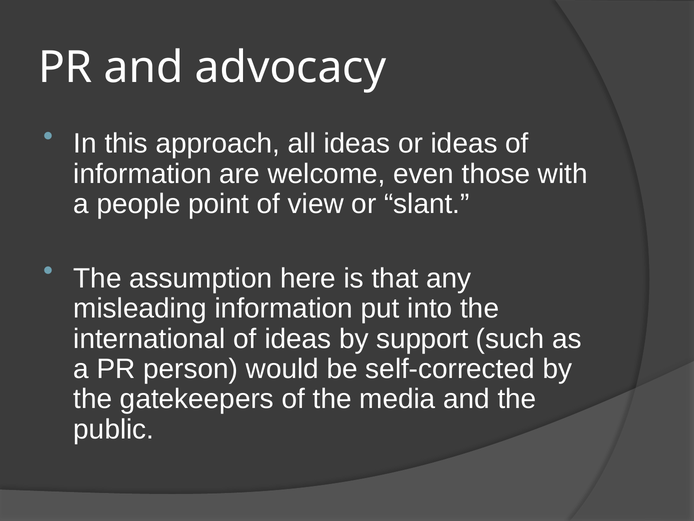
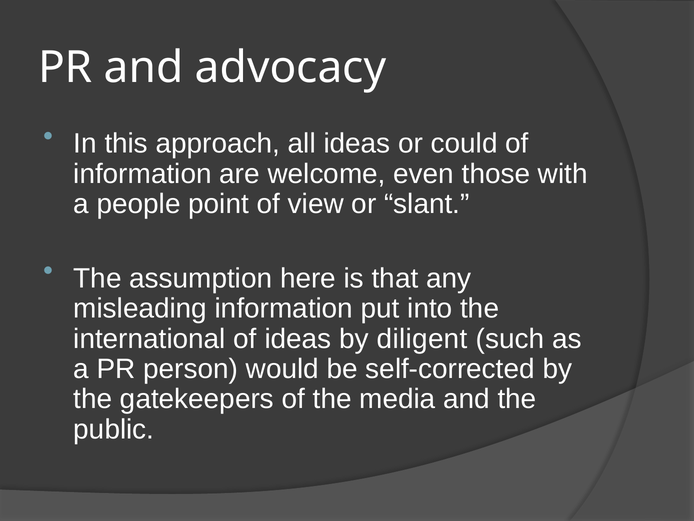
or ideas: ideas -> could
support: support -> diligent
